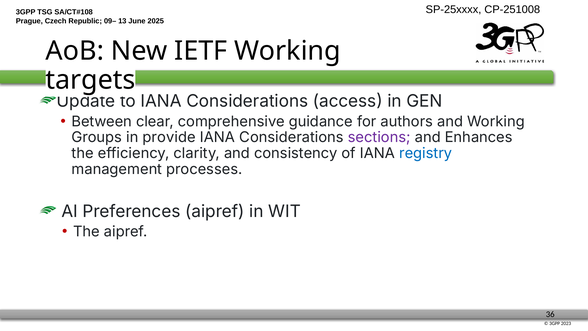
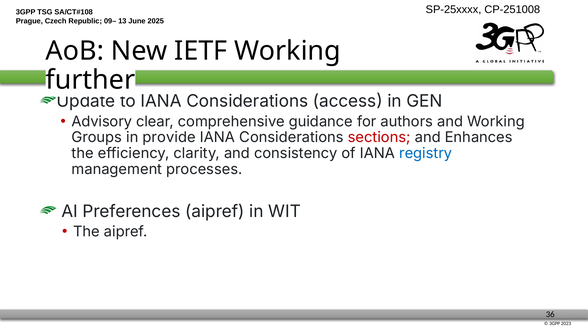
targets: targets -> further
Between: Between -> Advisory
sections colour: purple -> red
